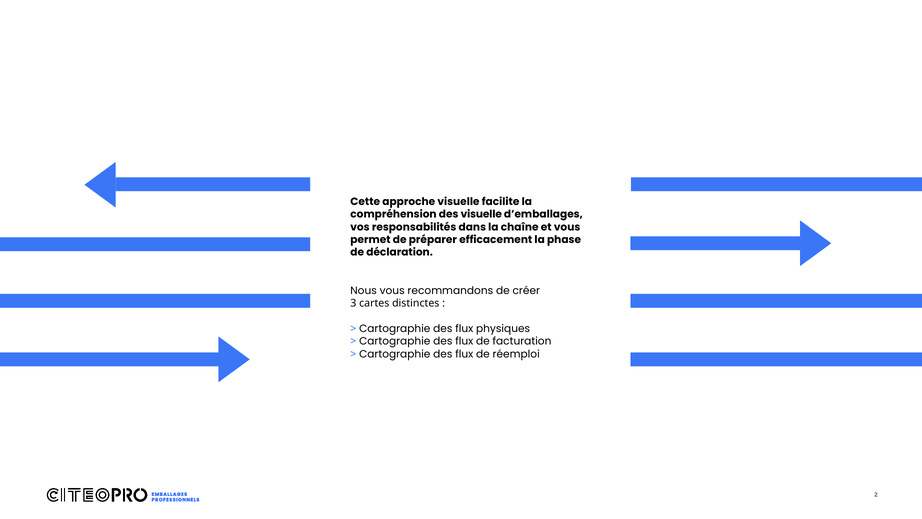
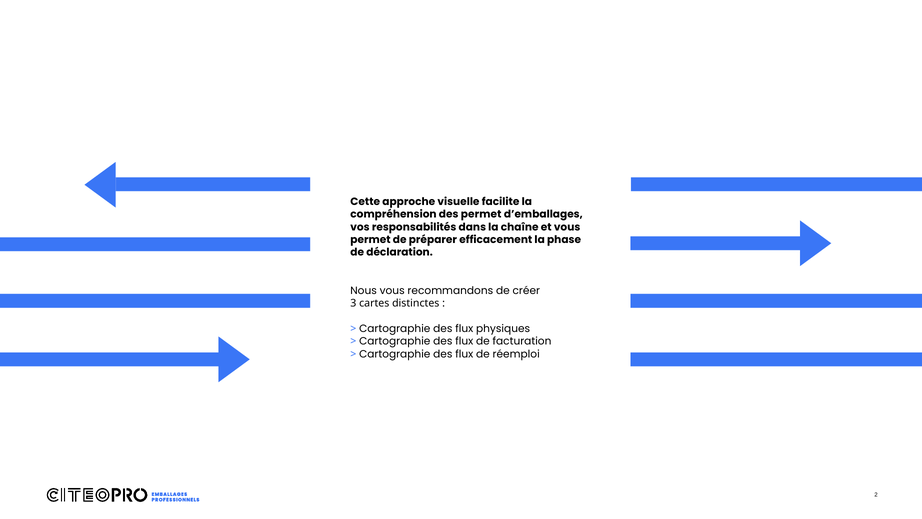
des visuelle: visuelle -> permet
